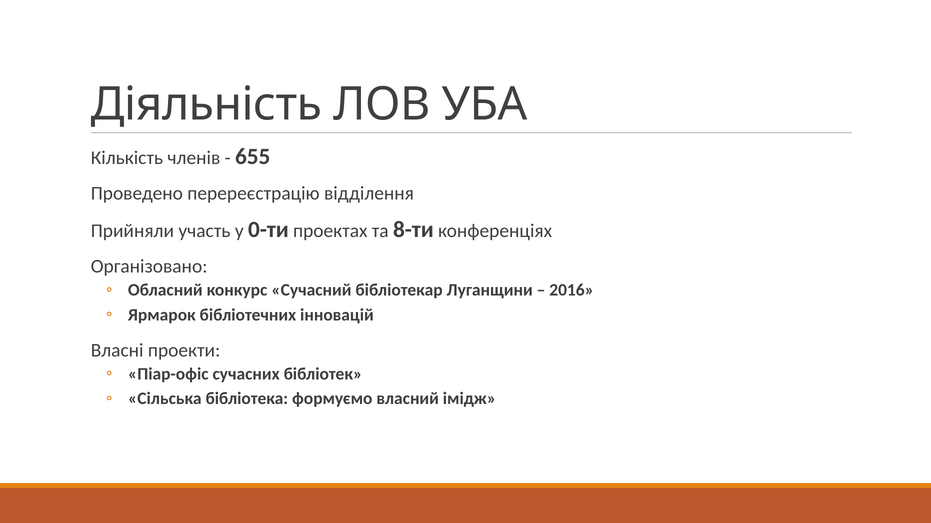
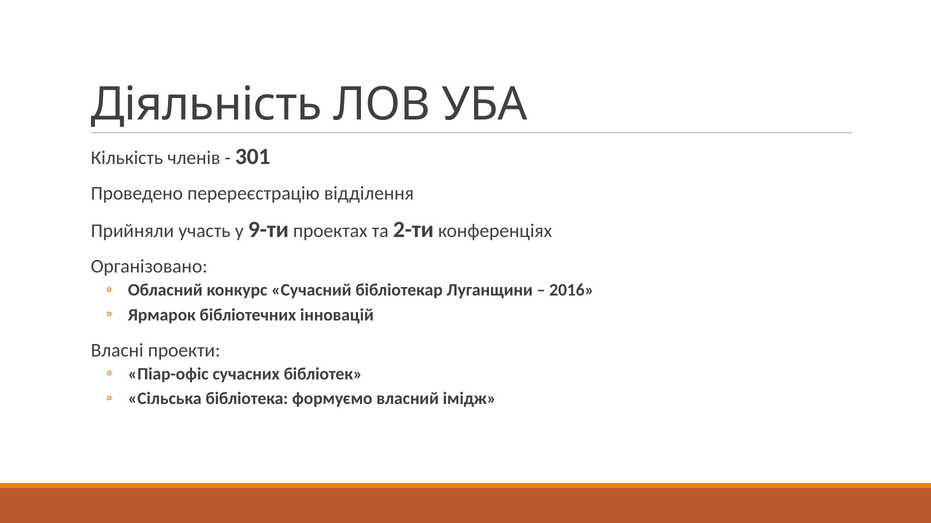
655: 655 -> 301
0-ти: 0-ти -> 9-ти
8-ти: 8-ти -> 2-ти
